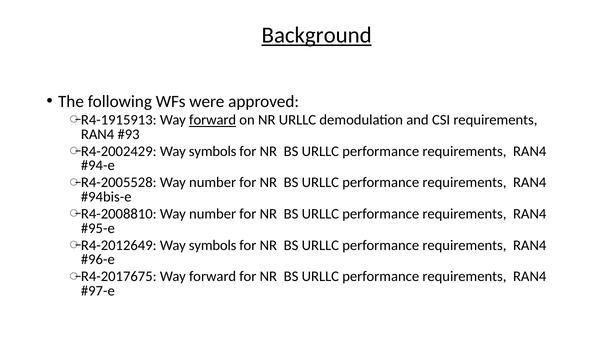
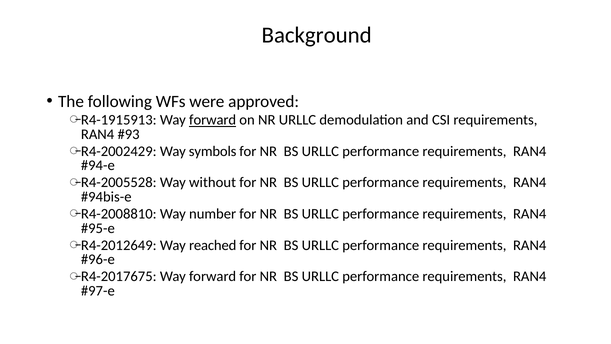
Background underline: present -> none
number at (213, 182): number -> without
symbols at (213, 245): symbols -> reached
